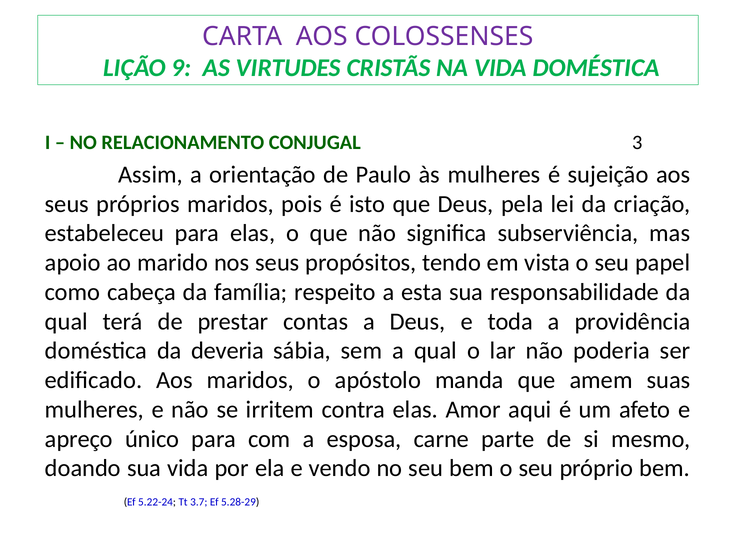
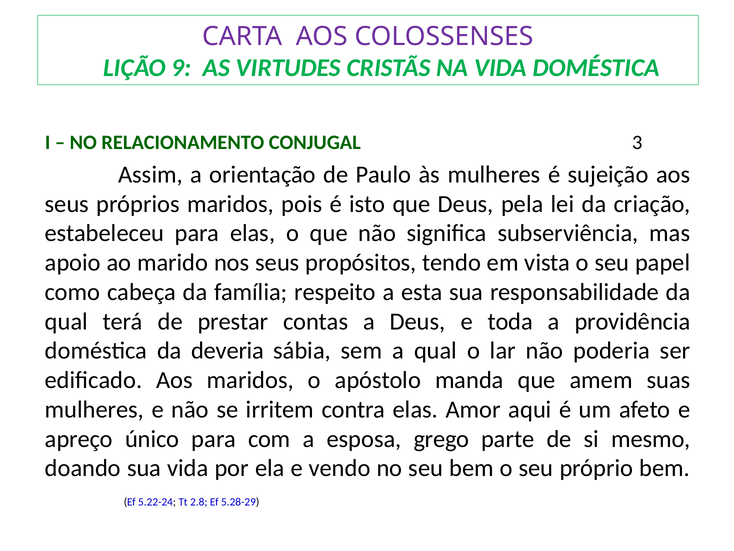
carne: carne -> grego
3.7: 3.7 -> 2.8
